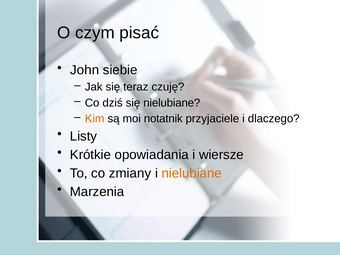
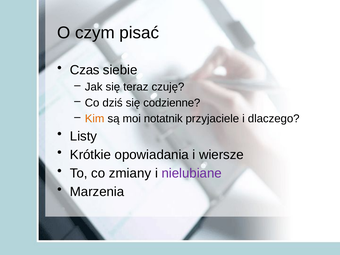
John: John -> Czas
się nielubiane: nielubiane -> codzienne
nielubiane at (192, 173) colour: orange -> purple
